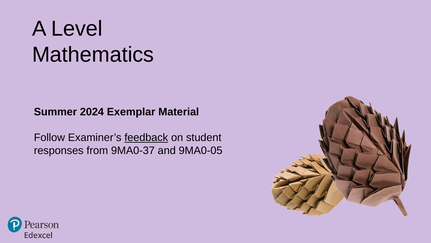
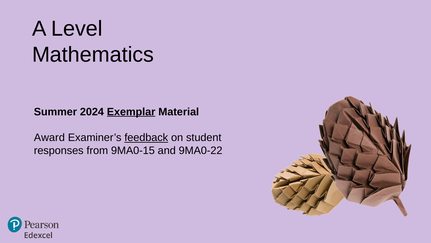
Exemplar underline: none -> present
Follow: Follow -> Award
9MA0-37: 9MA0-37 -> 9MA0-15
9MA0-05: 9MA0-05 -> 9MA0-22
